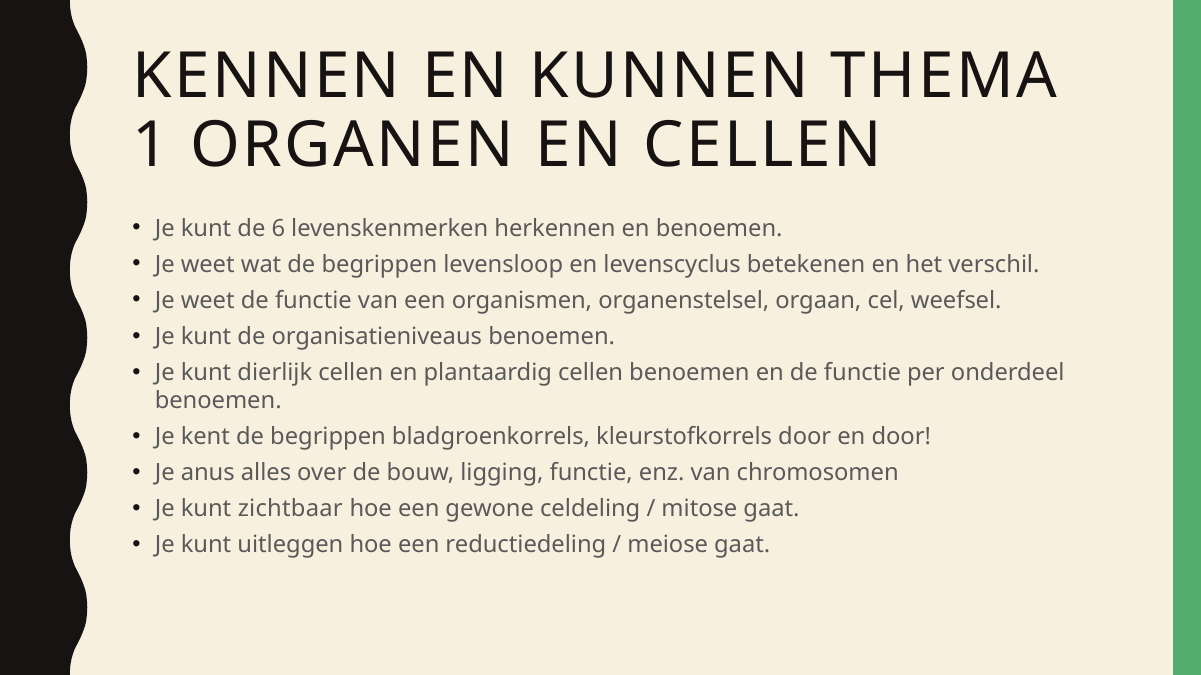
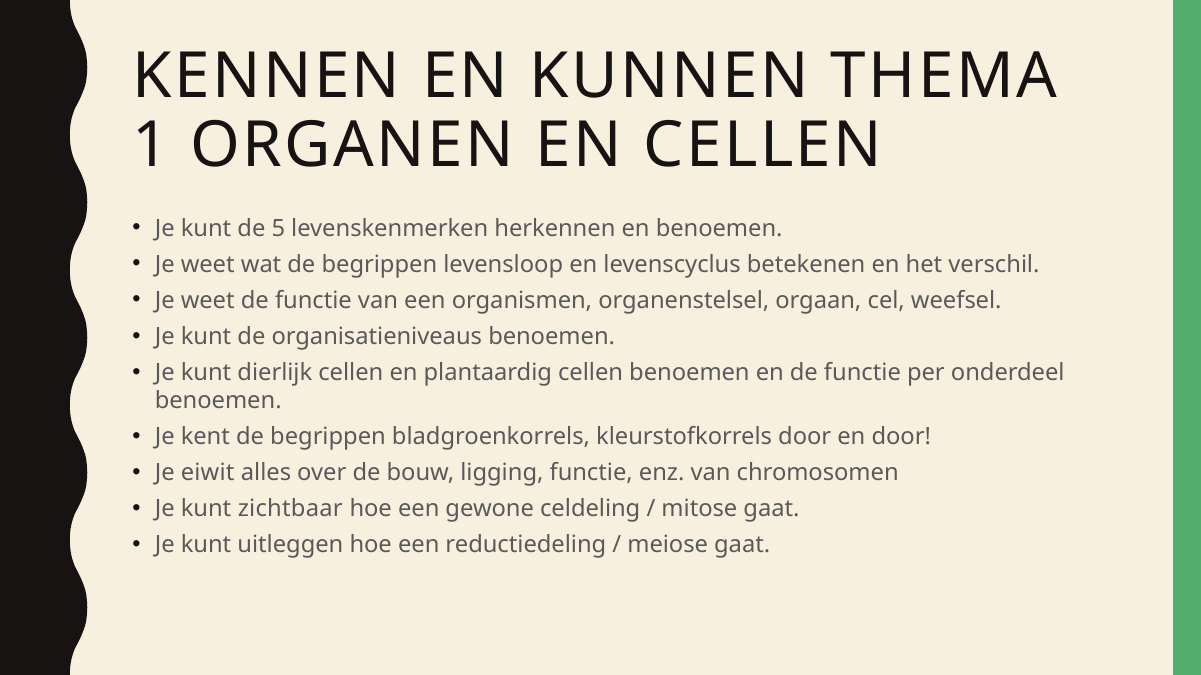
6: 6 -> 5
anus: anus -> eiwit
